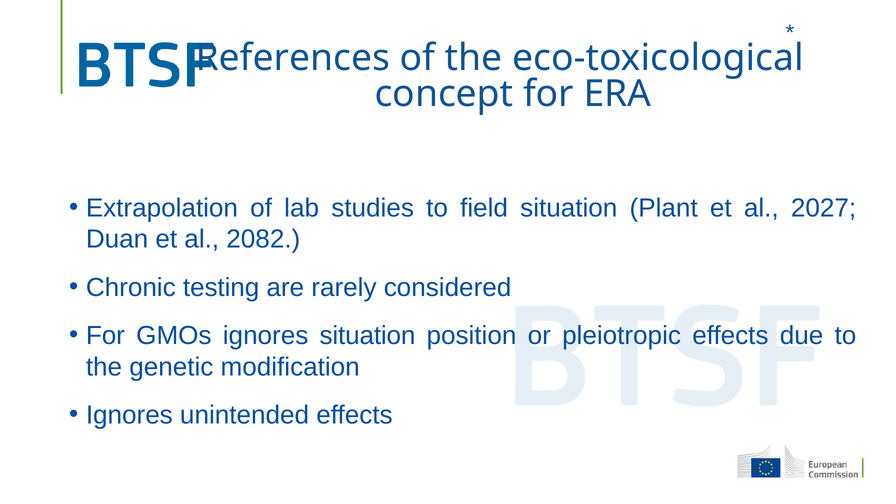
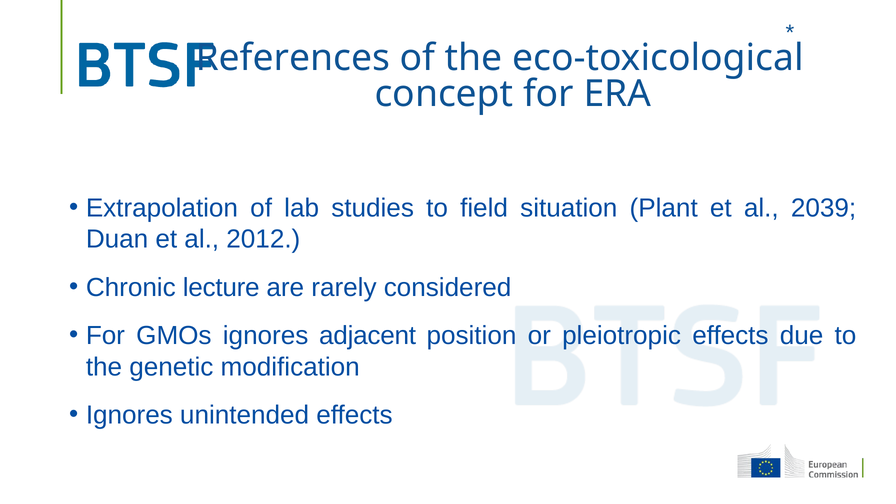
2027: 2027 -> 2039
2082: 2082 -> 2012
testing: testing -> lecture
ignores situation: situation -> adjacent
